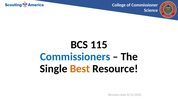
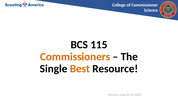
Commissioners colour: blue -> orange
